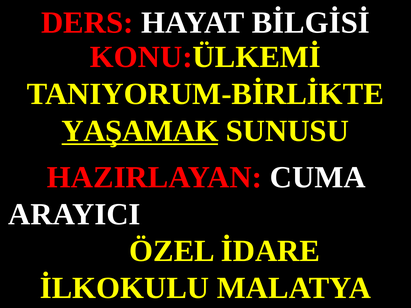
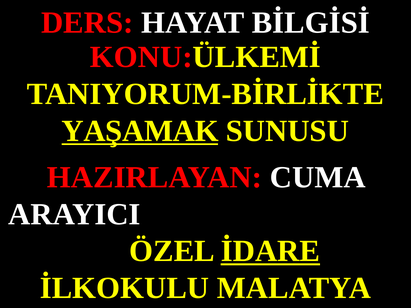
İDARE underline: none -> present
